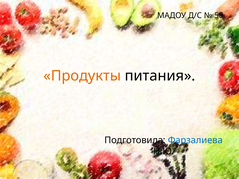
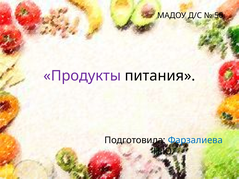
Продукты colour: orange -> purple
